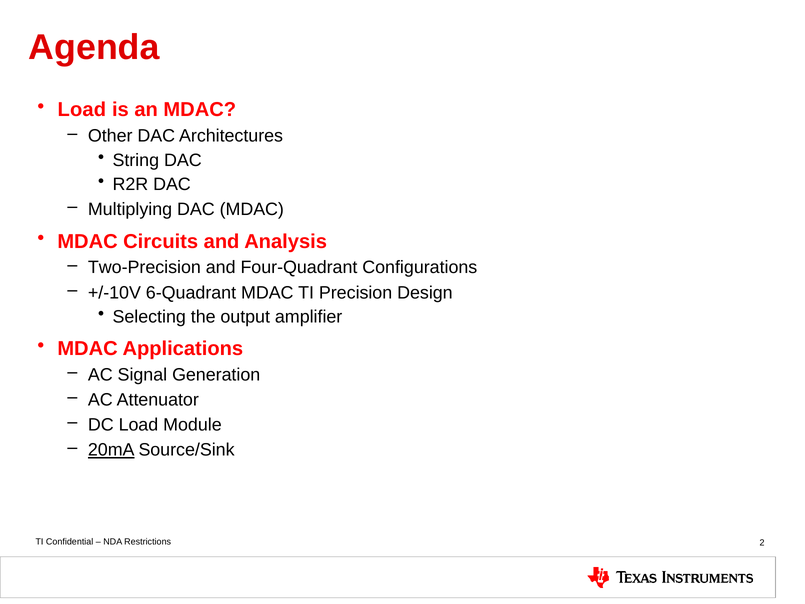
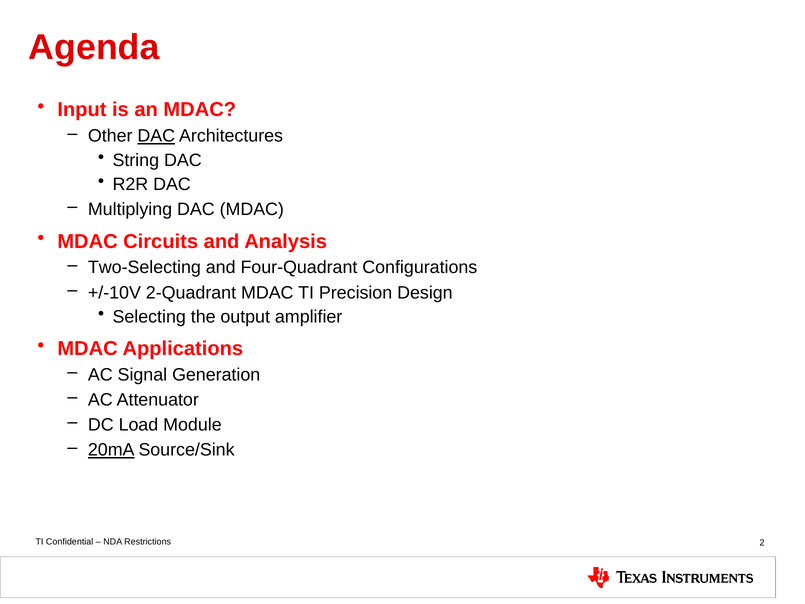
Load at (82, 110): Load -> Input
DAC at (156, 136) underline: none -> present
Two-Precision: Two-Precision -> Two-Selecting
6-Quadrant: 6-Quadrant -> 2-Quadrant
